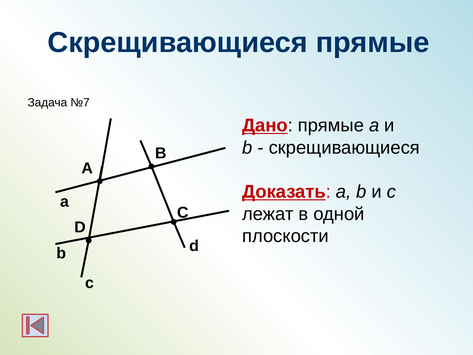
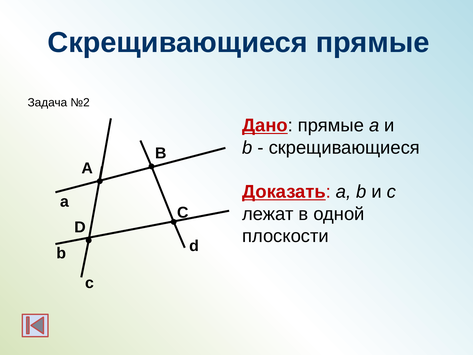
№7: №7 -> №2
